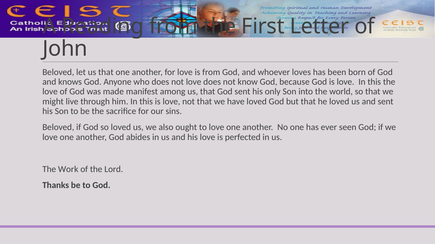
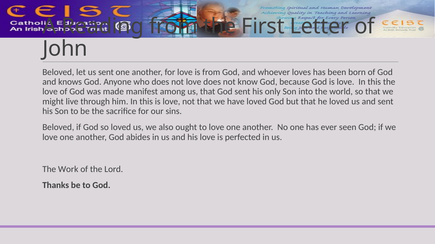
let us that: that -> sent
